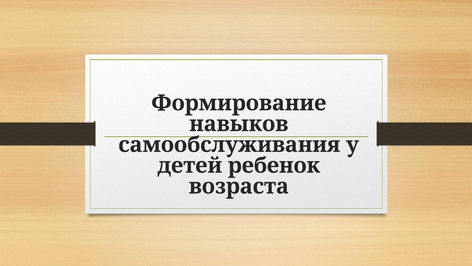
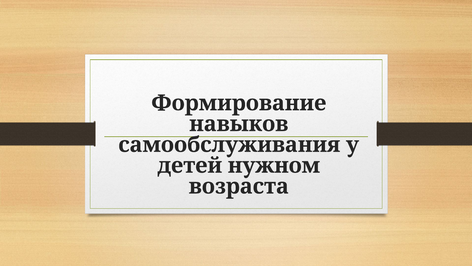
ребенок: ребенок -> нужном
